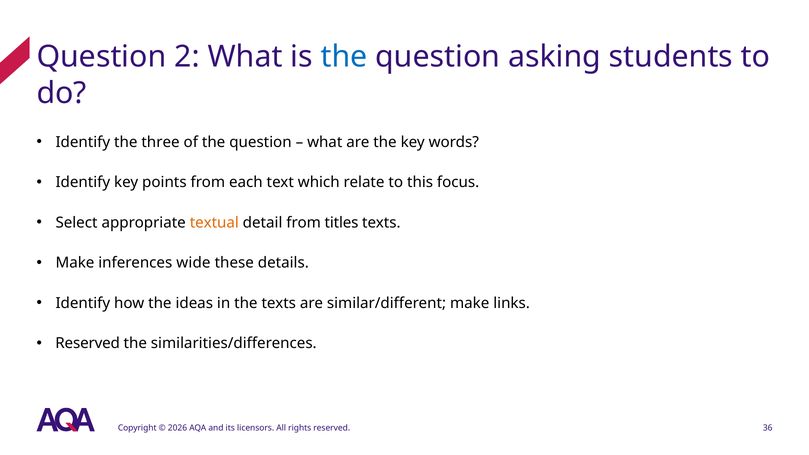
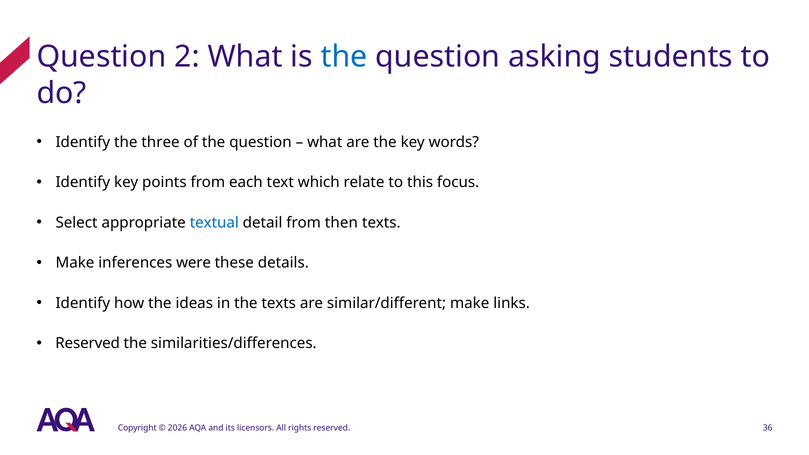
textual colour: orange -> blue
titles: titles -> then
wide: wide -> were
